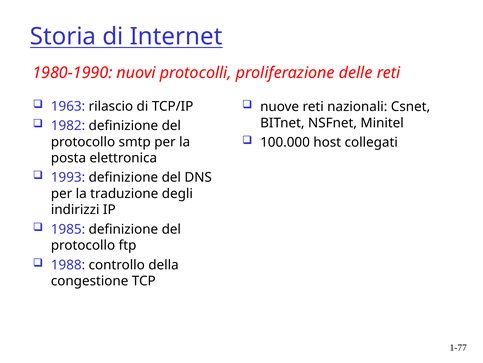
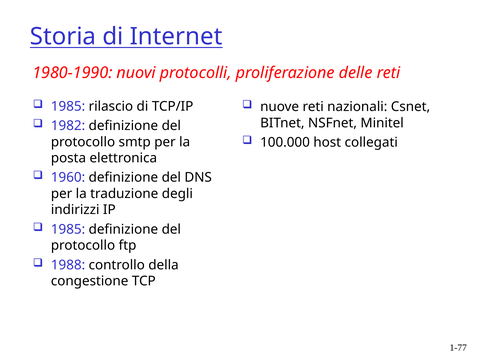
1963 at (68, 106): 1963 -> 1985
1993: 1993 -> 1960
